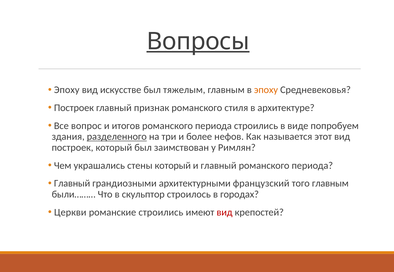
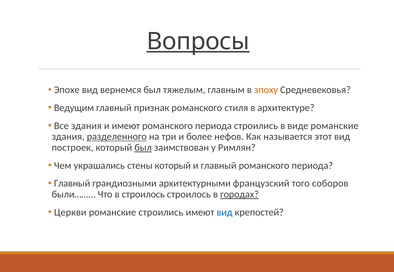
Эпоху at (67, 90): Эпоху -> Эпохе
искусстве: искусстве -> вернемся
Построек at (74, 108): Построек -> Ведущим
Все вопрос: вопрос -> здания
и итогов: итогов -> имеют
виде попробуем: попробуем -> романские
был at (143, 148) underline: none -> present
того главным: главным -> соборов
в скульптор: скульптор -> строилось
городах underline: none -> present
вид at (225, 213) colour: red -> blue
